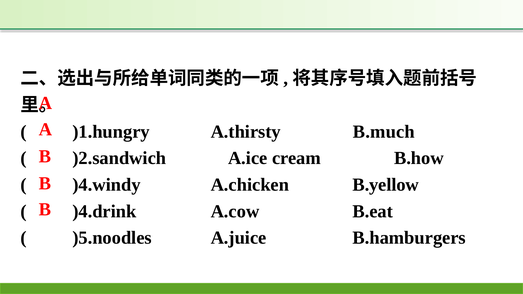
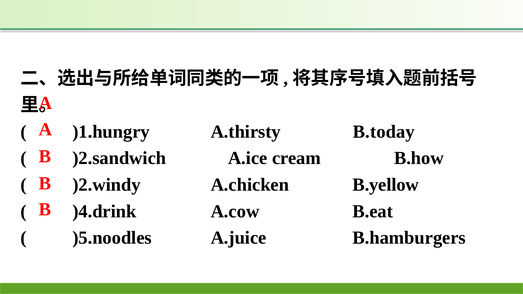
B.much: B.much -> B.today
)4.windy: )4.windy -> )2.windy
